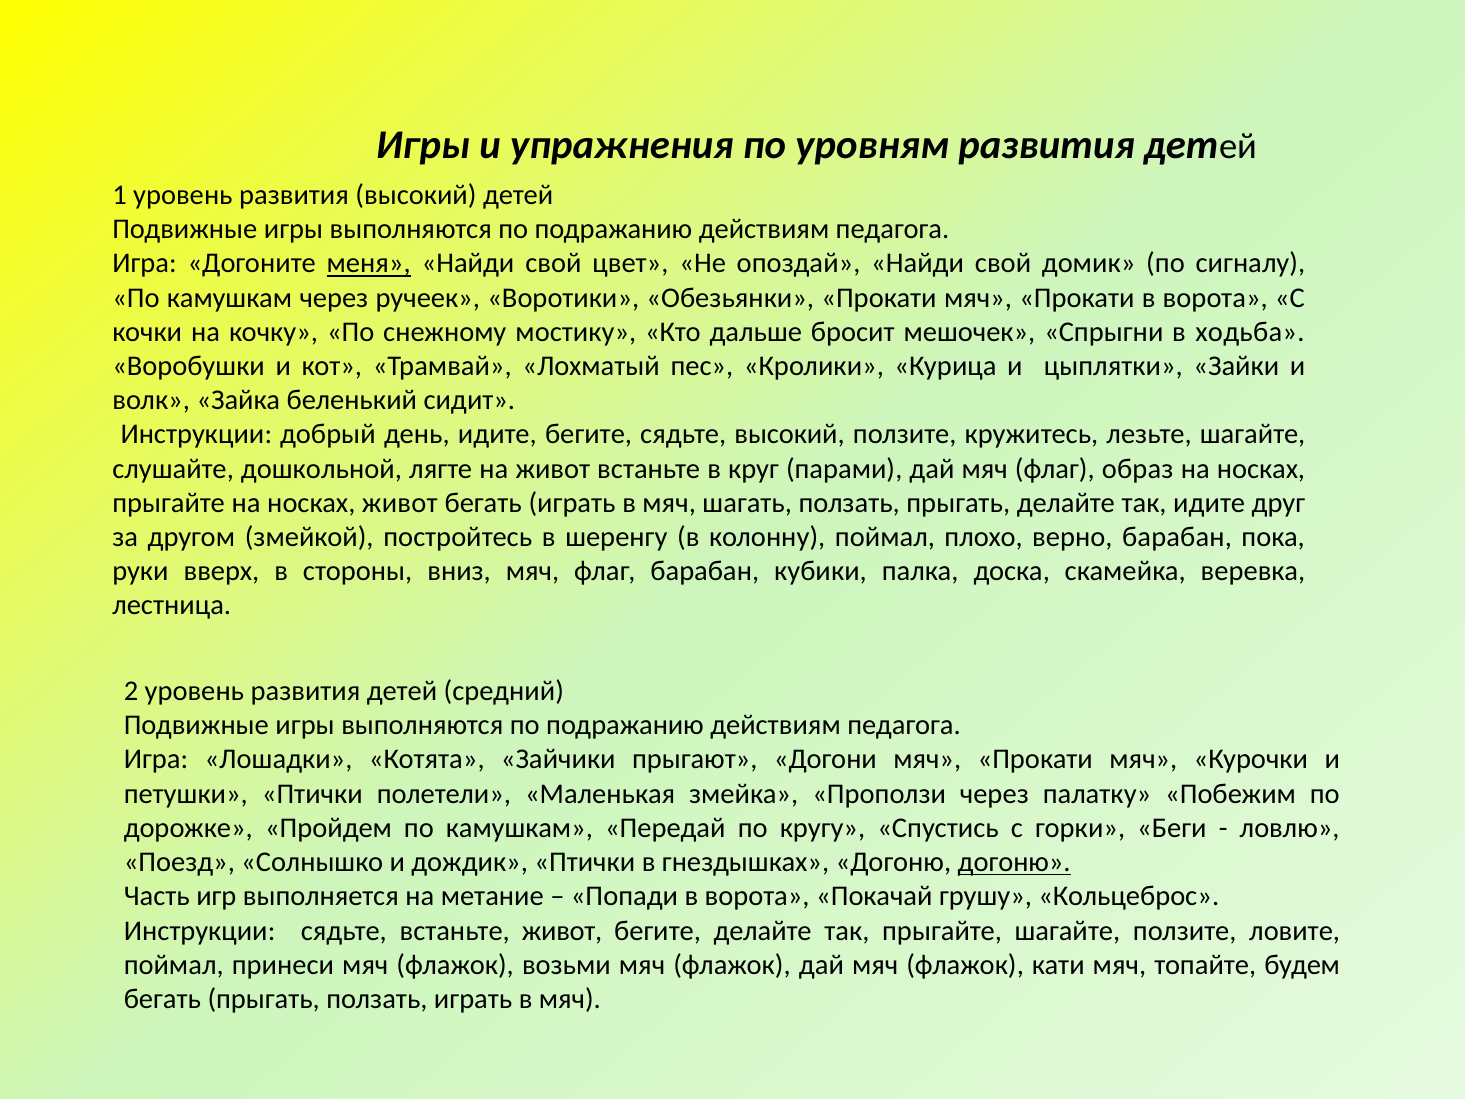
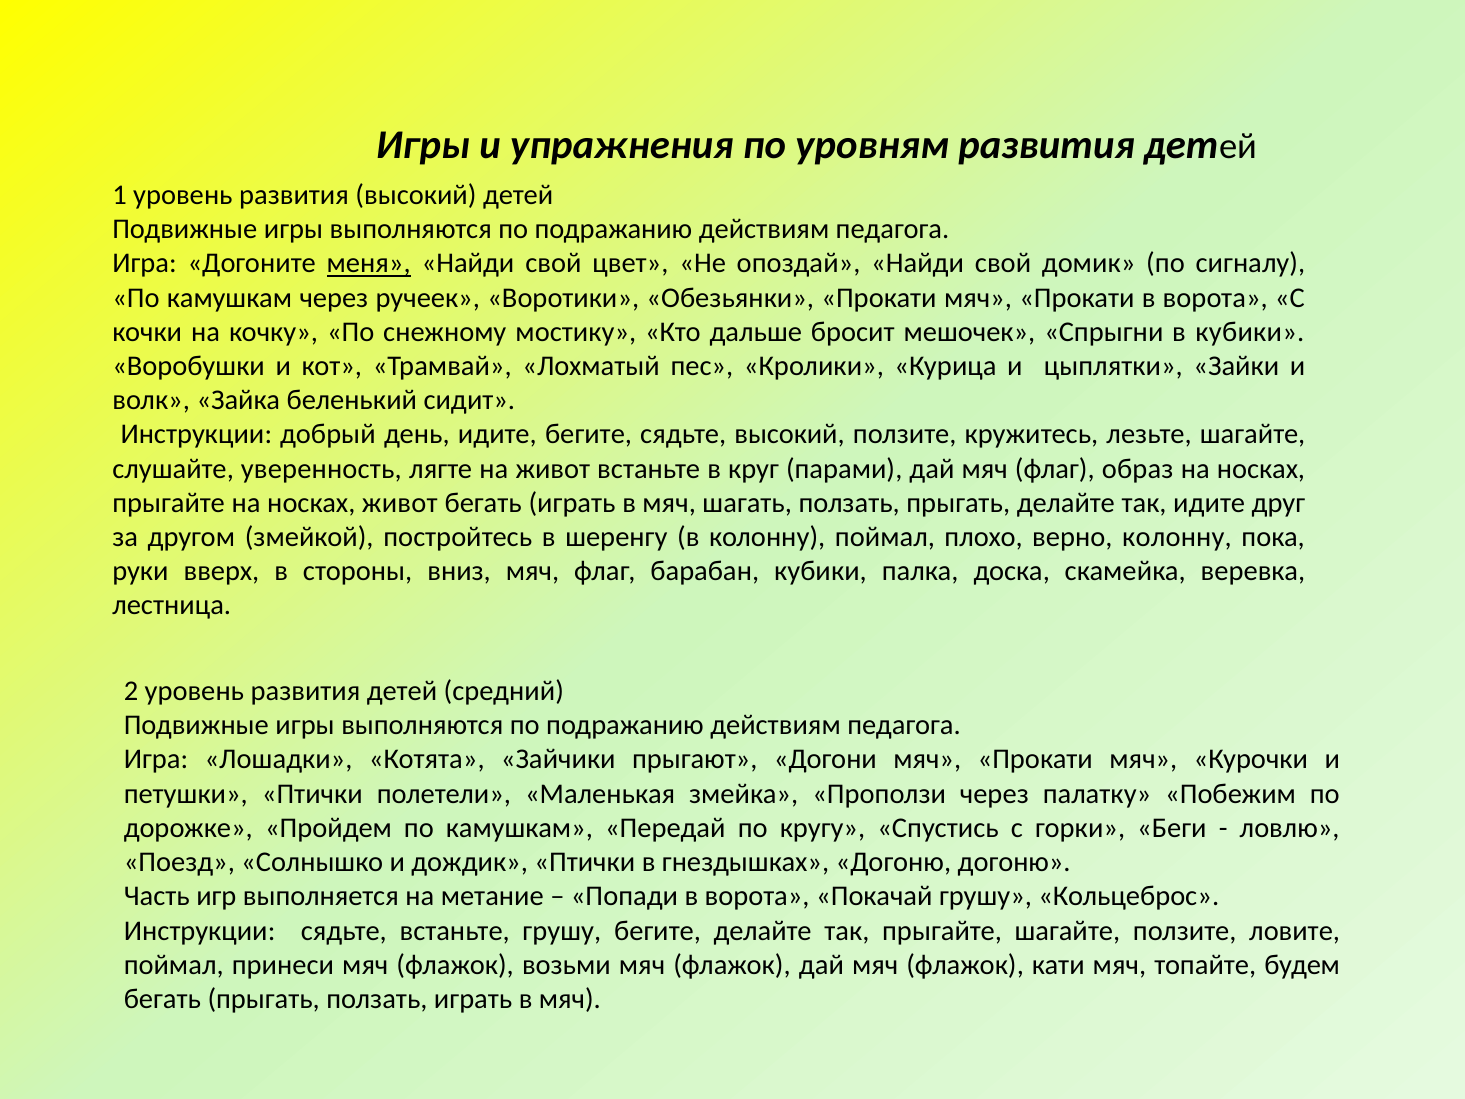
в ходьба: ходьба -> кубики
дошкольной: дошкольной -> уверенность
верно барабан: барабан -> колонну
догоню at (1014, 862) underline: present -> none
встаньте живот: живот -> грушу
